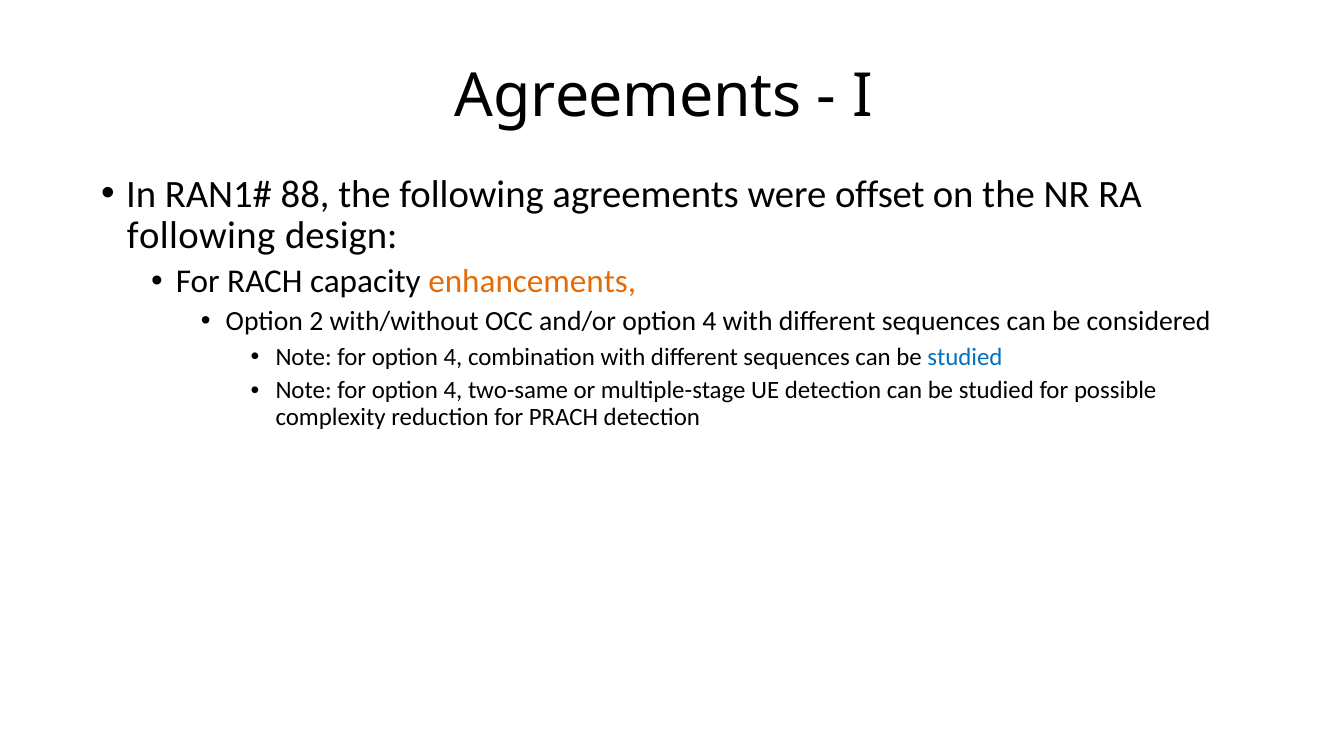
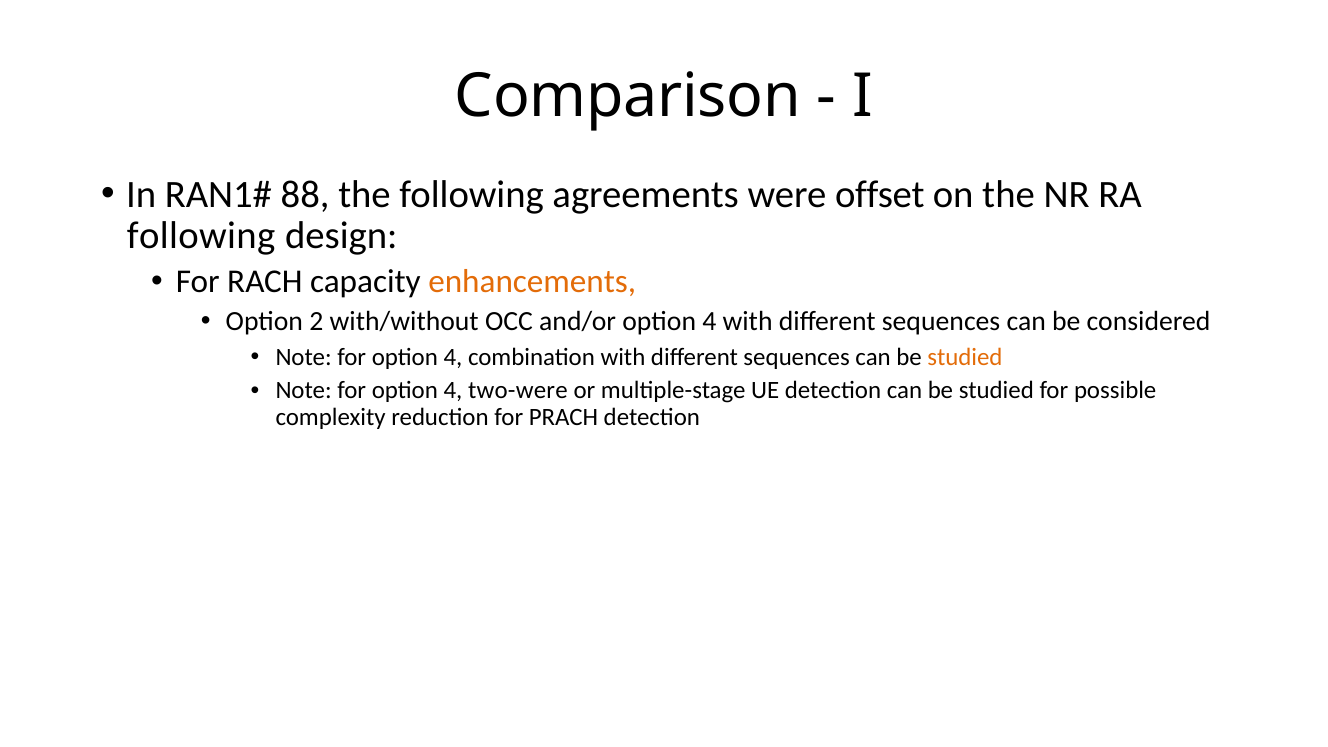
Agreements at (628, 96): Agreements -> Comparison
studied at (965, 357) colour: blue -> orange
two-same: two-same -> two-were
